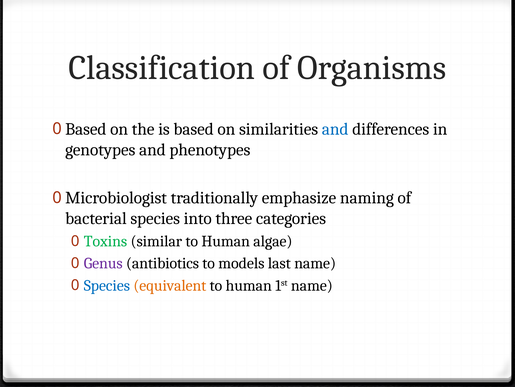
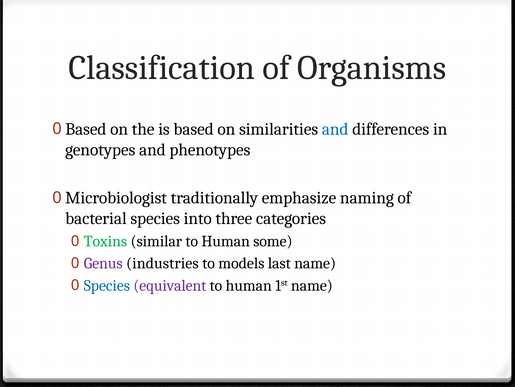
algae: algae -> some
antibiotics: antibiotics -> industries
equivalent colour: orange -> purple
